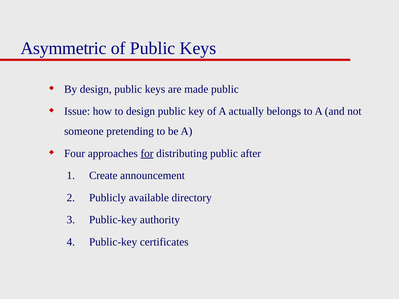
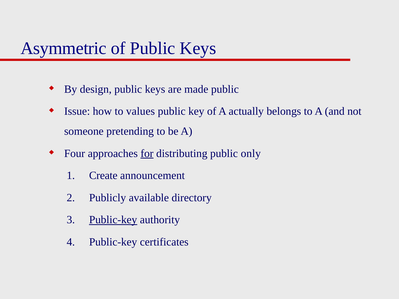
to design: design -> values
after: after -> only
Public-key at (113, 220) underline: none -> present
